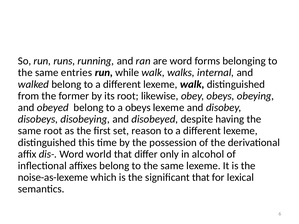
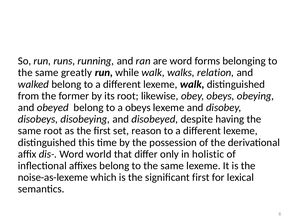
entries: entries -> greatly
internal: internal -> relation
alcohol: alcohol -> holistic
significant that: that -> first
